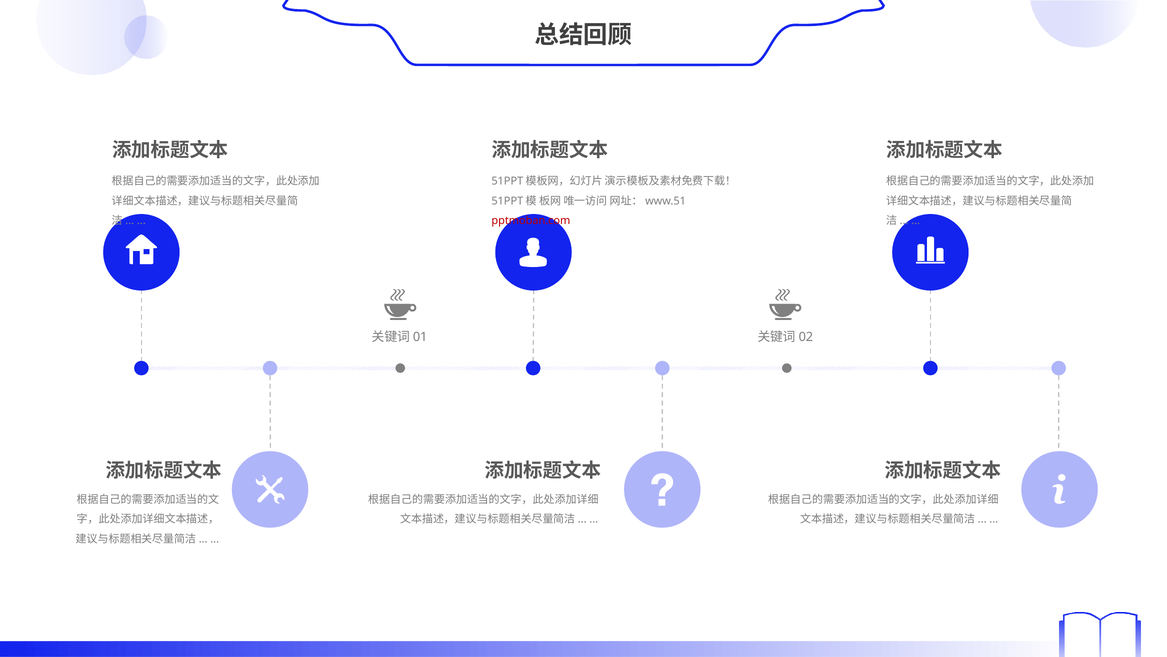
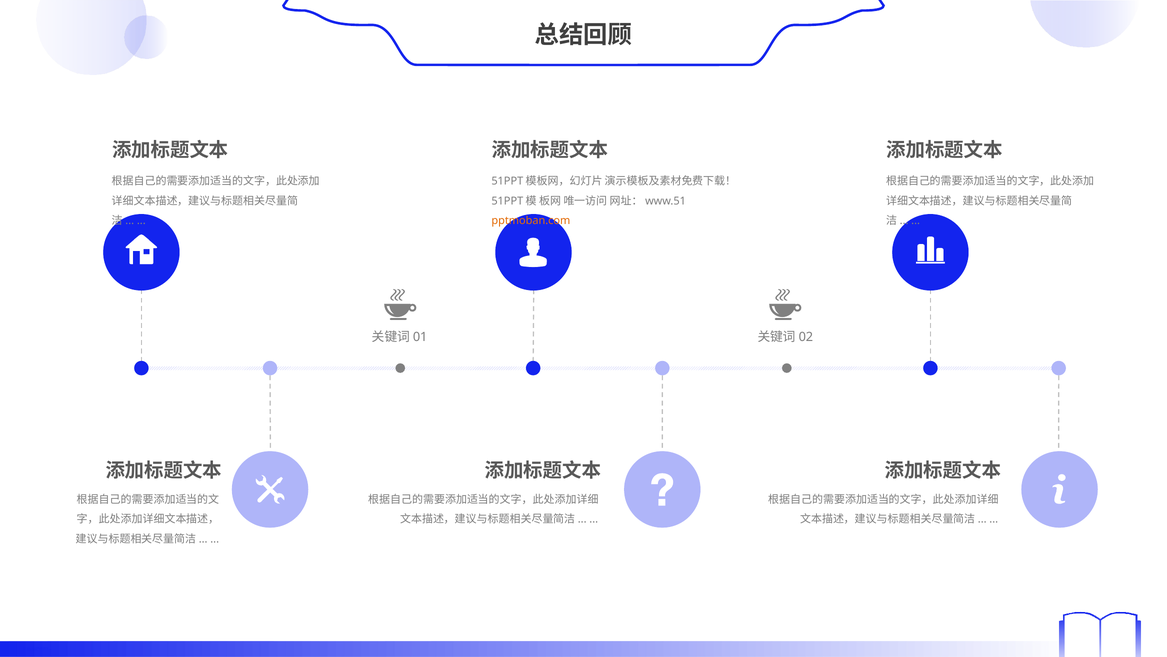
pptmoban.com colour: red -> orange
